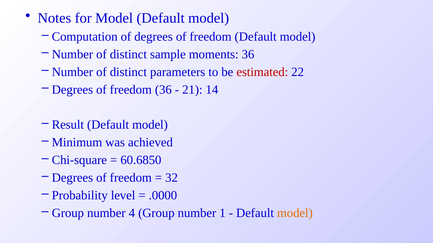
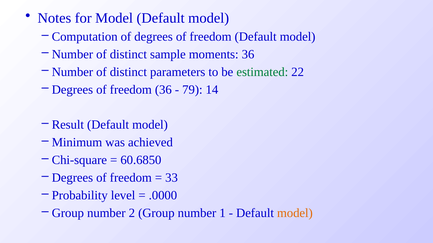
estimated colour: red -> green
21: 21 -> 79
32: 32 -> 33
4: 4 -> 2
